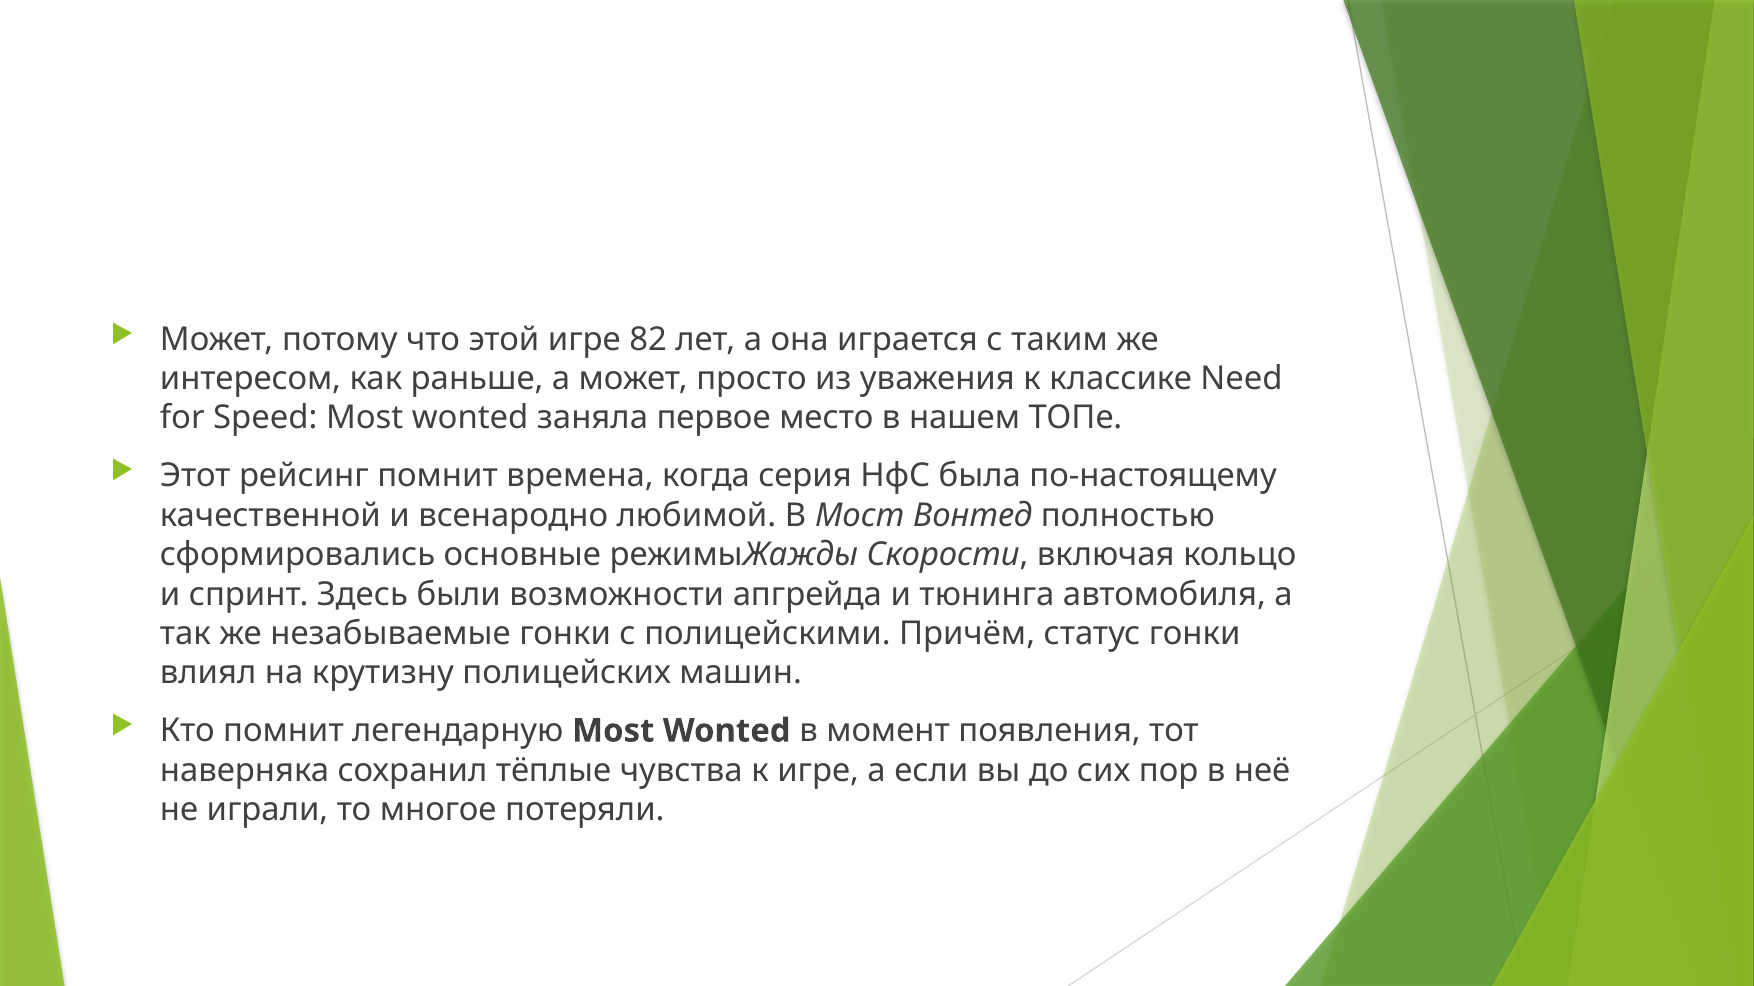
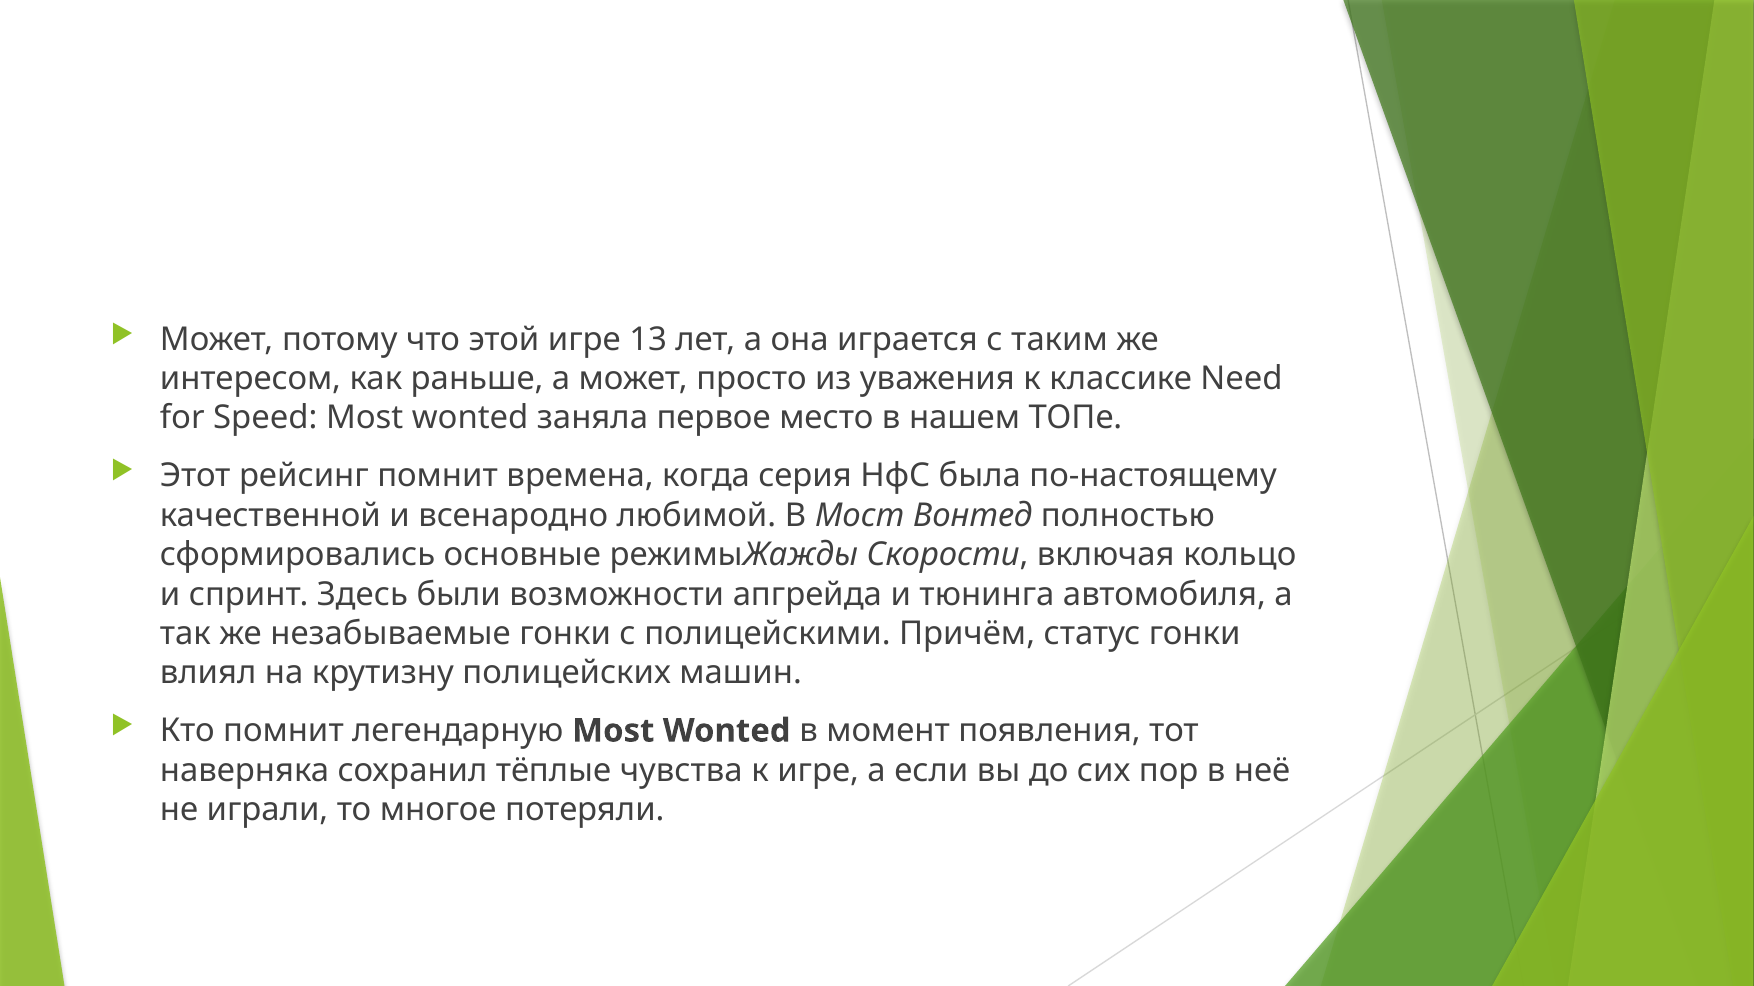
82: 82 -> 13
